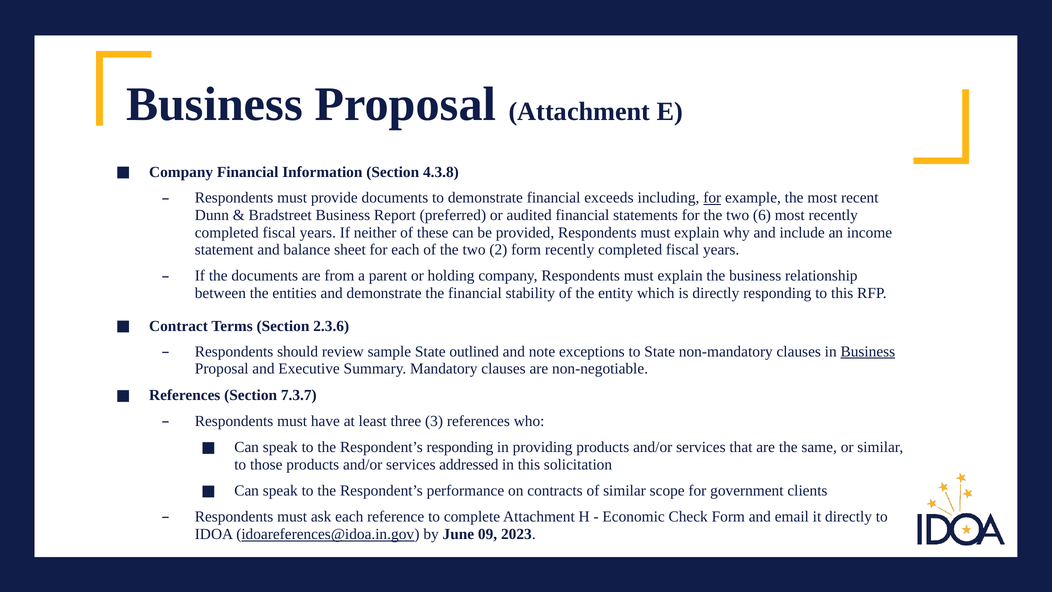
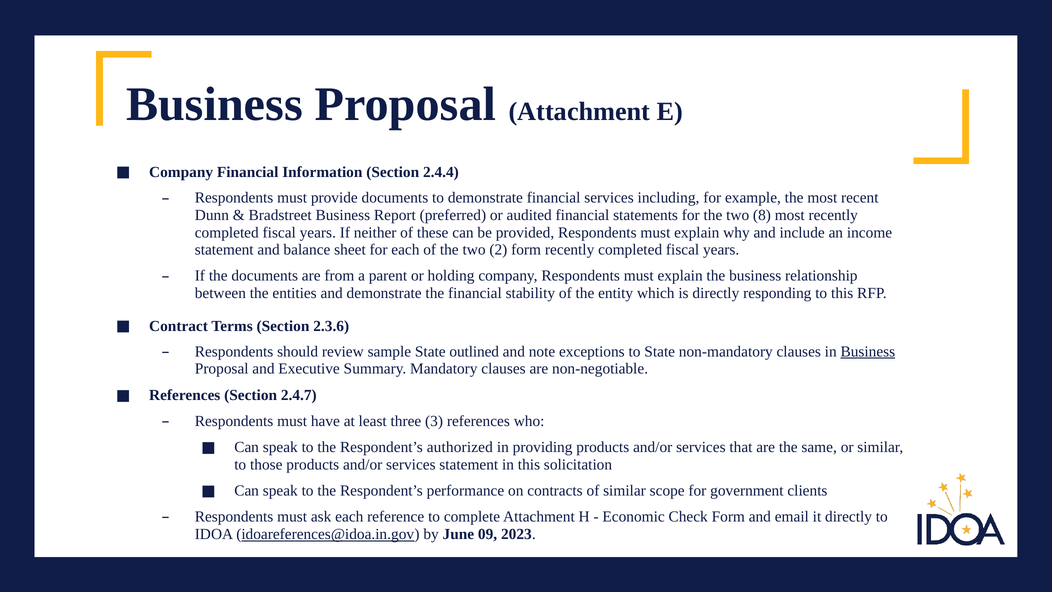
4.3.8: 4.3.8 -> 2.4.4
financial exceeds: exceeds -> services
for at (712, 198) underline: present -> none
6: 6 -> 8
7.3.7: 7.3.7 -> 2.4.7
Respondent’s responding: responding -> authorized
services addressed: addressed -> statement
